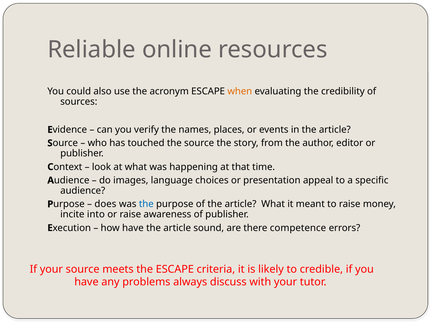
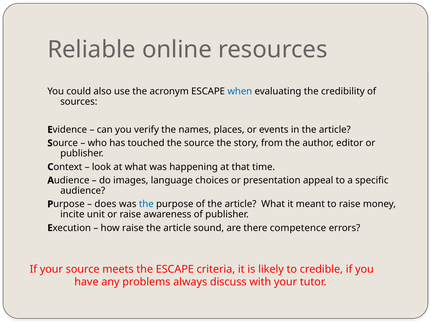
when colour: orange -> blue
into: into -> unit
how have: have -> raise
